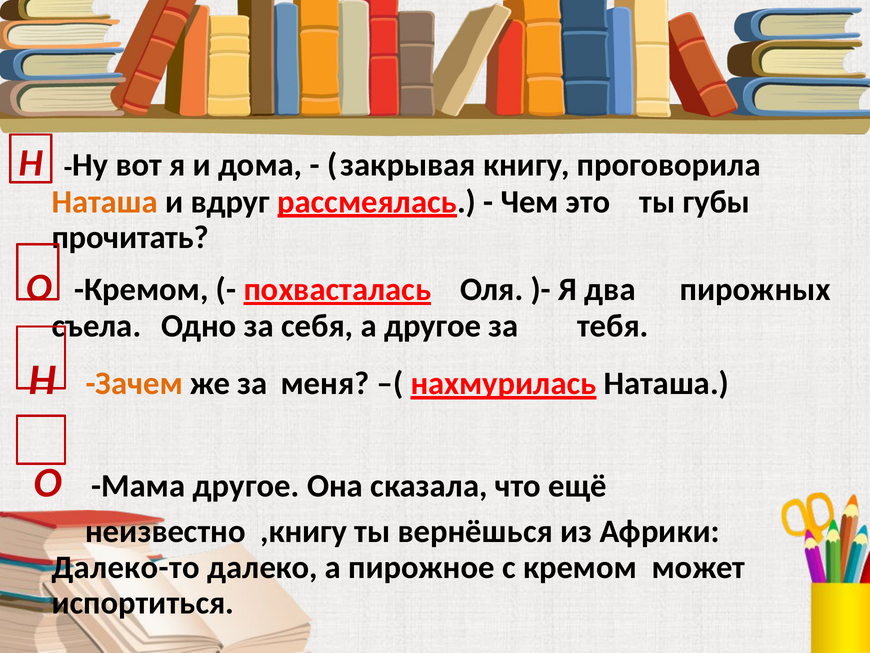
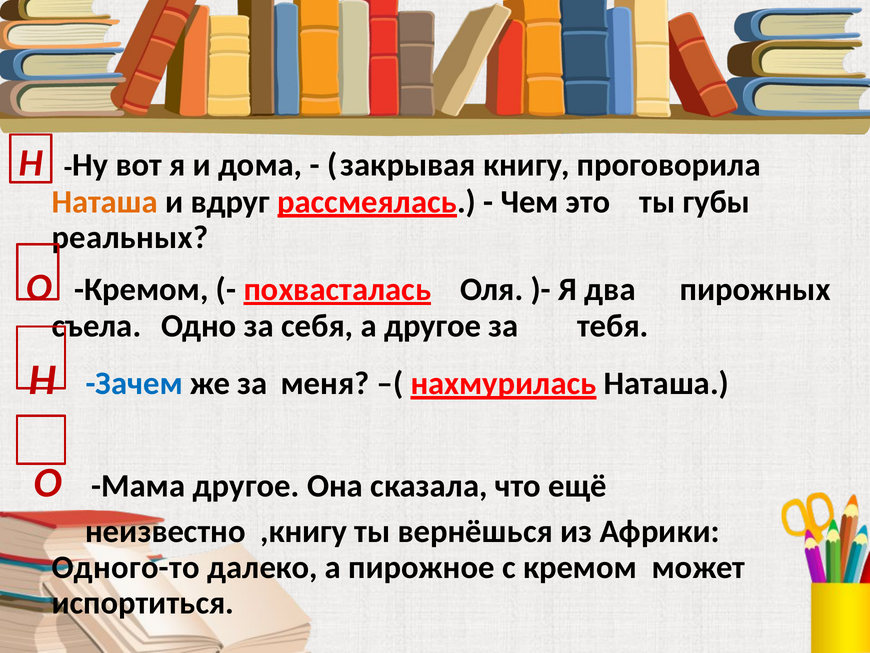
прочитать: прочитать -> реальных
Зачем colour: orange -> blue
Далеко-то: Далеко-то -> Одного-то
